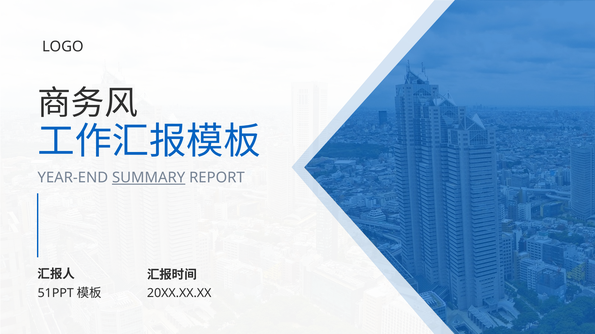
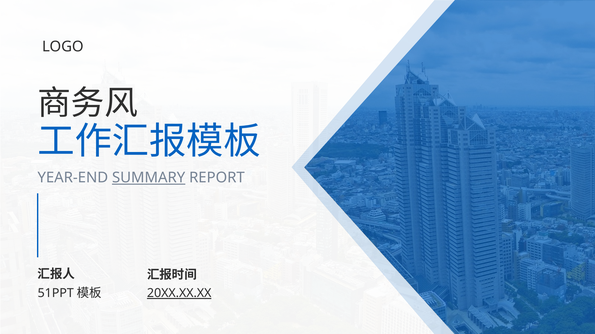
20XX.XX.XX underline: none -> present
